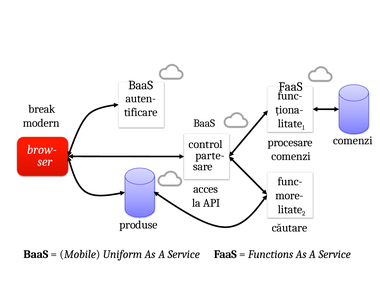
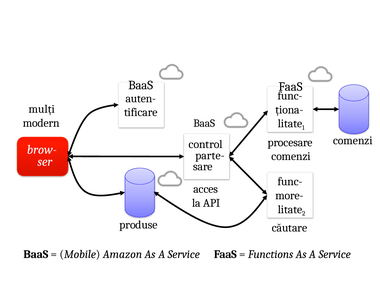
break: break -> mulți
Uniform: Uniform -> Amazon
